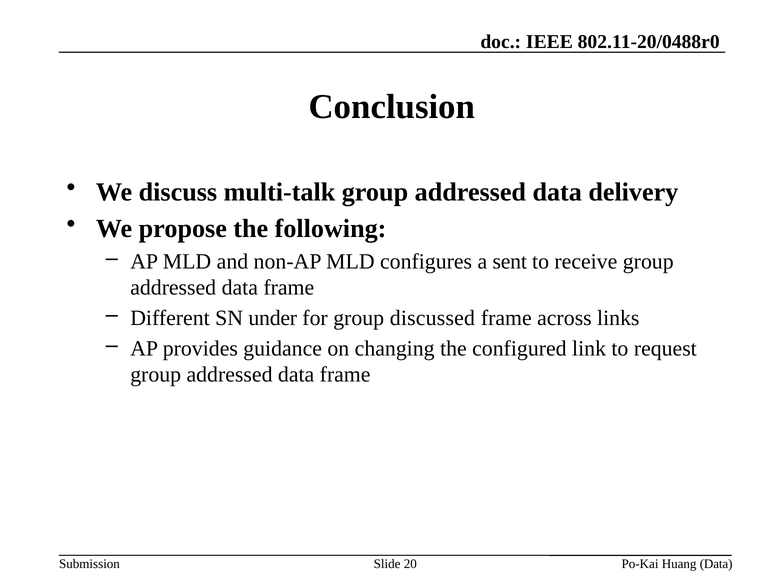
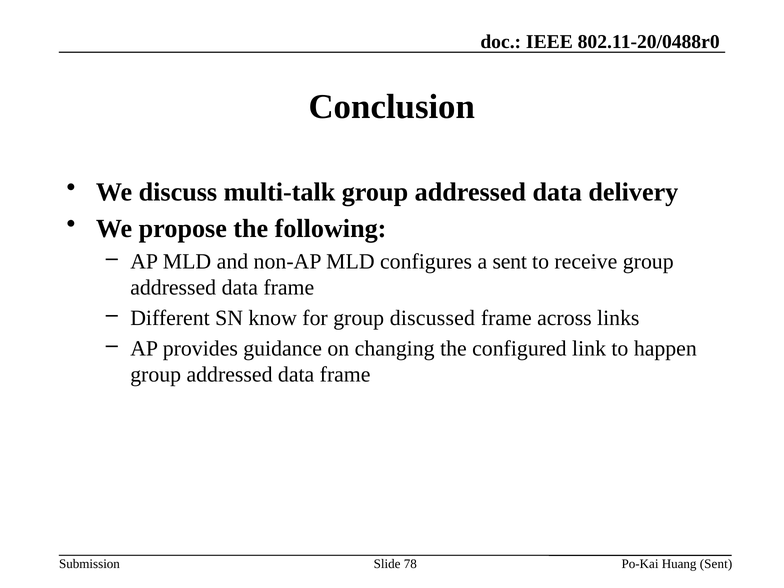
under: under -> know
request: request -> happen
20: 20 -> 78
Huang Data: Data -> Sent
